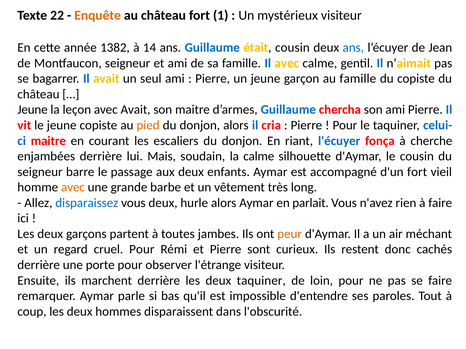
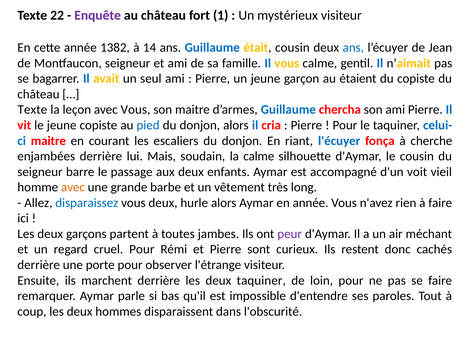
Enquête colour: orange -> purple
Il avec: avec -> vous
au famille: famille -> étaient
Jeune at (33, 110): Jeune -> Texte
avec Avait: Avait -> Vous
pied colour: orange -> blue
d'un fort: fort -> voit
en parlait: parlait -> année
peur colour: orange -> purple
